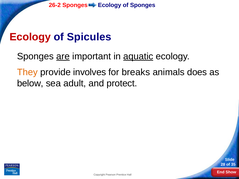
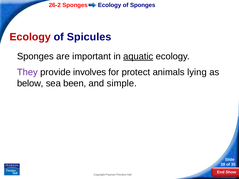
are underline: present -> none
They colour: orange -> purple
breaks: breaks -> protect
does: does -> lying
adult: adult -> been
protect: protect -> simple
